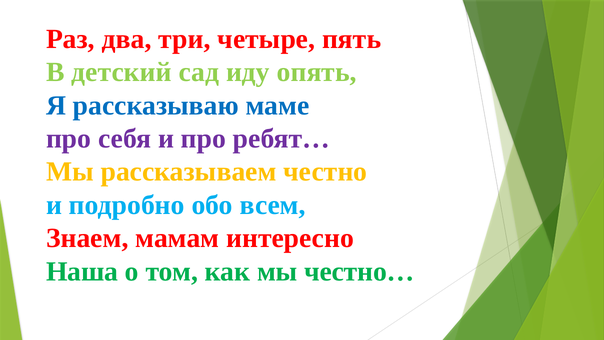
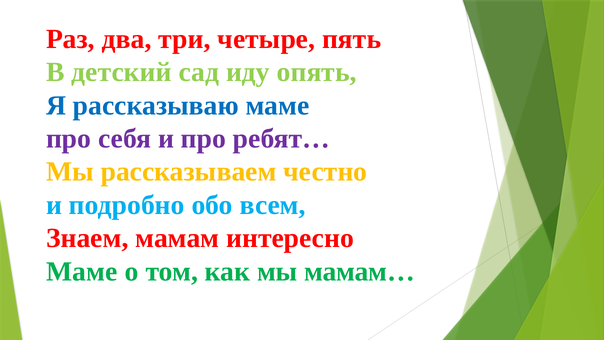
Наша at (82, 271): Наша -> Маме
честно…: честно… -> мамам…
